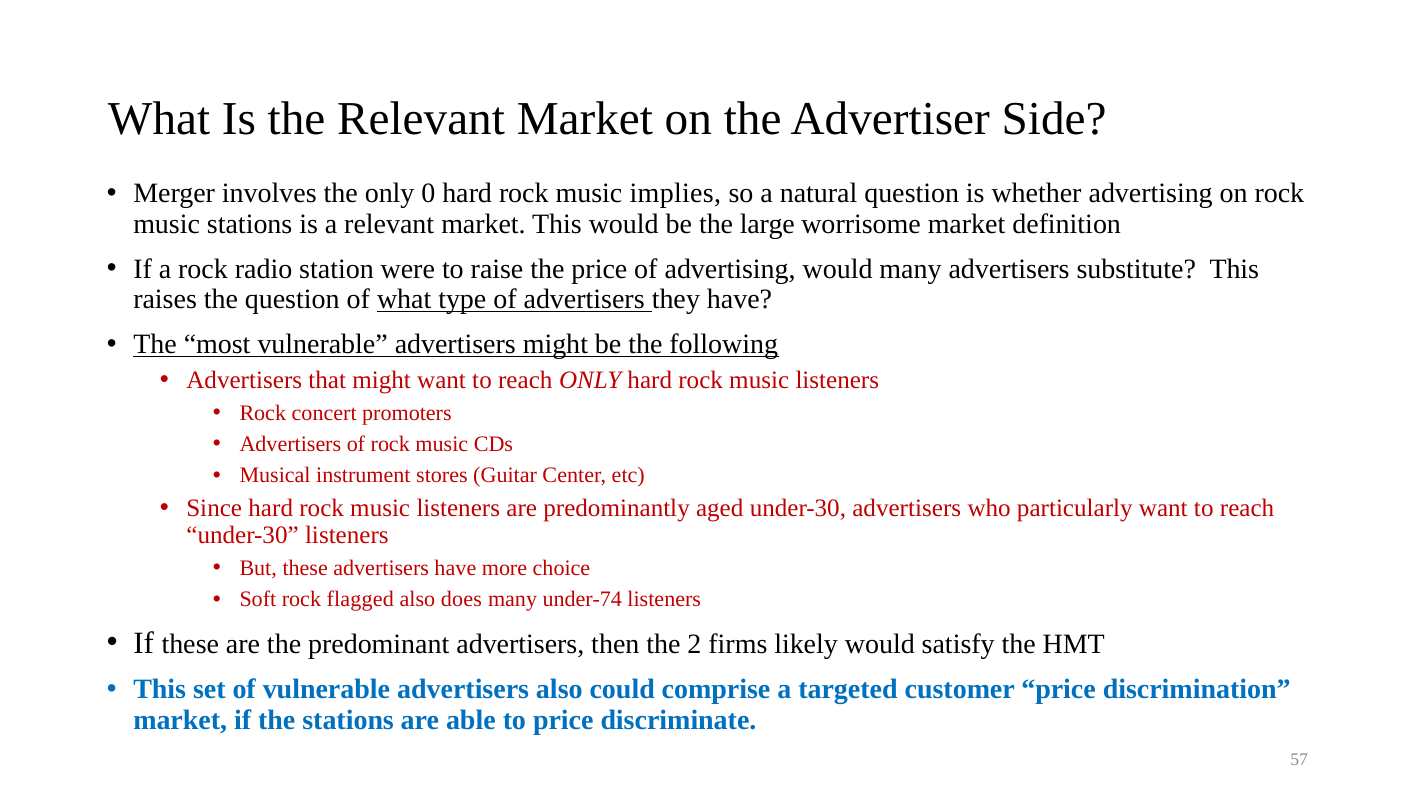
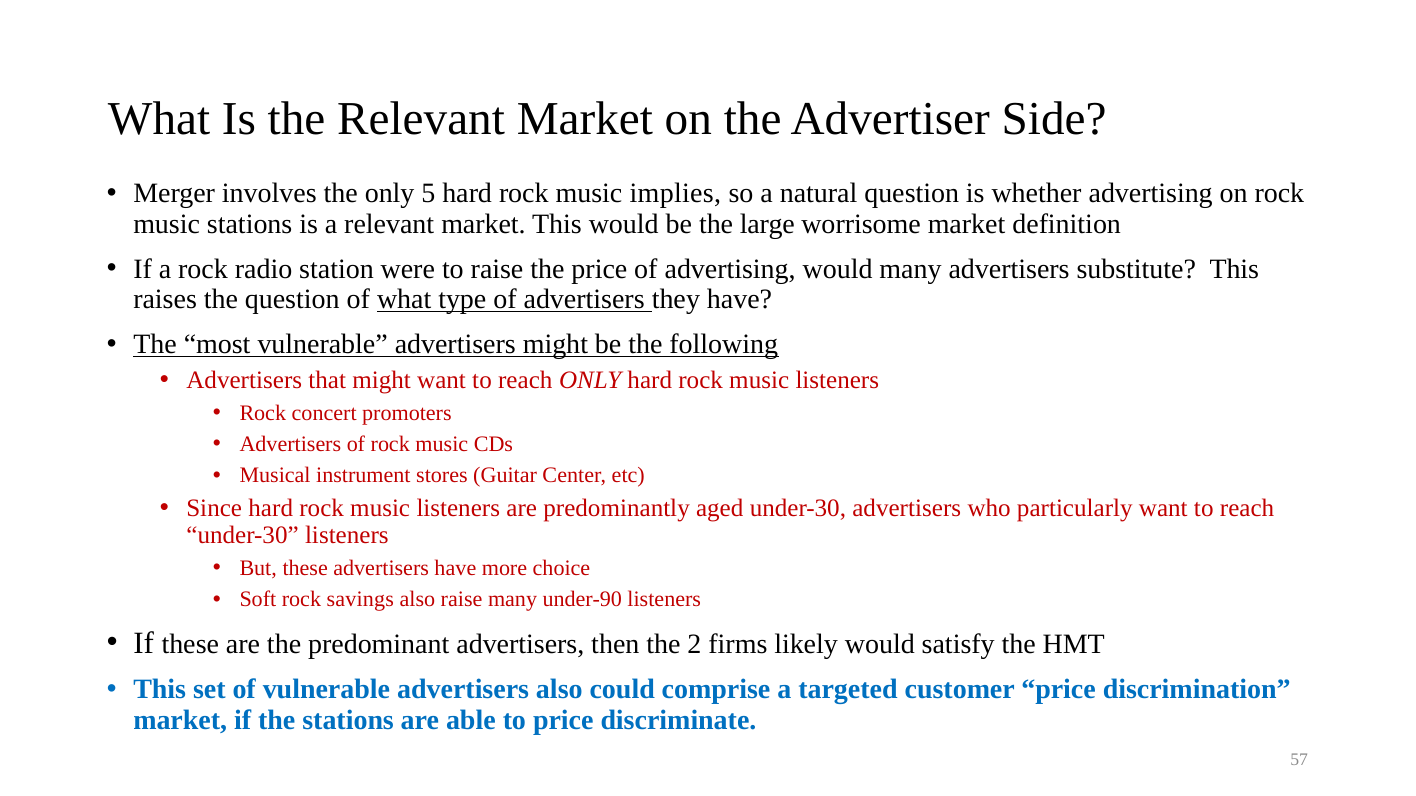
0: 0 -> 5
flagged: flagged -> savings
also does: does -> raise
under-74: under-74 -> under-90
